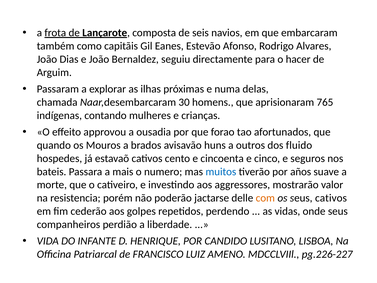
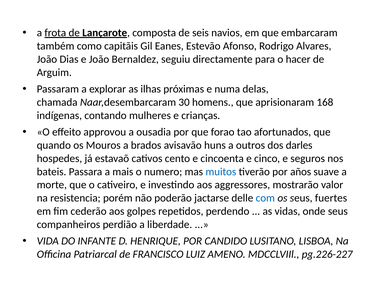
765: 765 -> 168
fluido: fluido -> darles
com colour: orange -> blue
seus cativos: cativos -> fuertes
